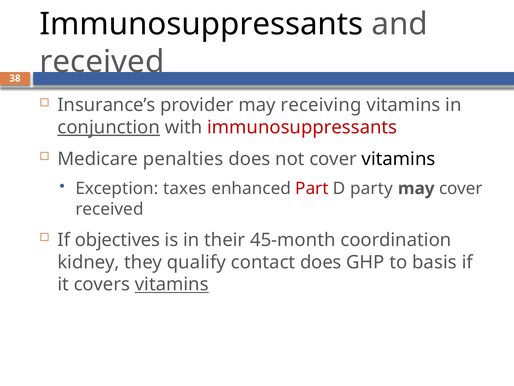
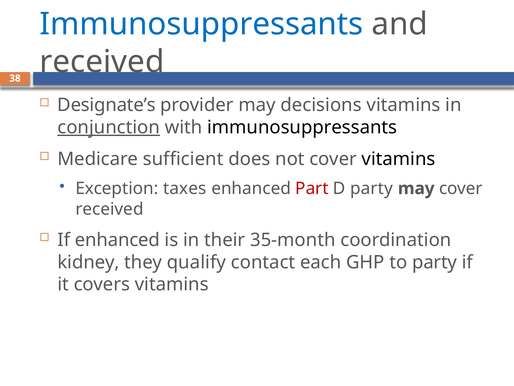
Immunosuppressants at (201, 24) colour: black -> blue
Insurance’s: Insurance’s -> Designate’s
receiving: receiving -> decisions
immunosuppressants at (302, 127) colour: red -> black
penalties: penalties -> sufficient
If objectives: objectives -> enhanced
45-month: 45-month -> 35-month
contact does: does -> each
to basis: basis -> party
vitamins at (172, 284) underline: present -> none
